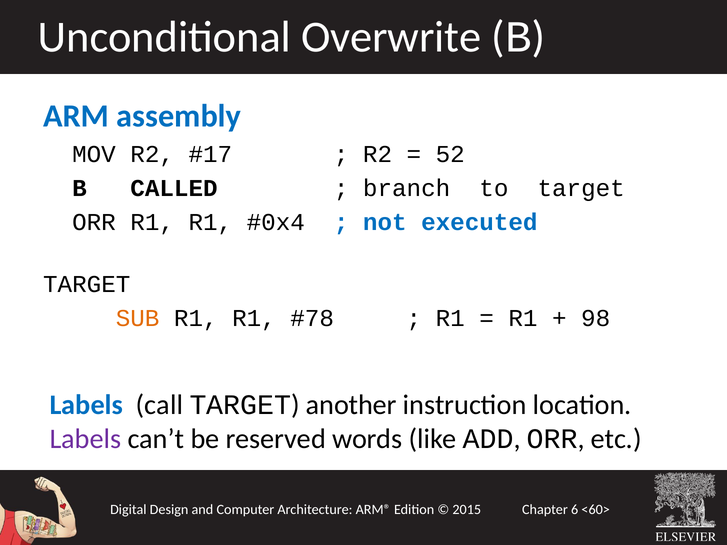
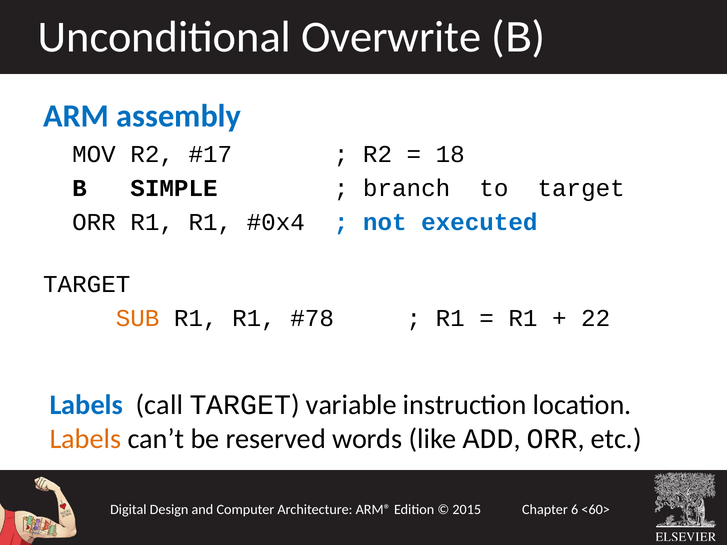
52: 52 -> 18
CALLED: CALLED -> SIMPLE
98: 98 -> 22
another: another -> variable
Labels at (85, 439) colour: purple -> orange
